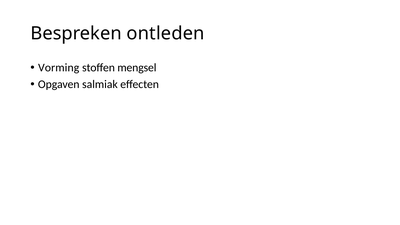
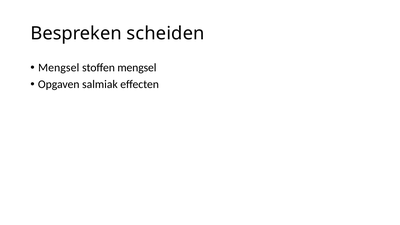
ontleden: ontleden -> scheiden
Vorming at (59, 68): Vorming -> Mengsel
